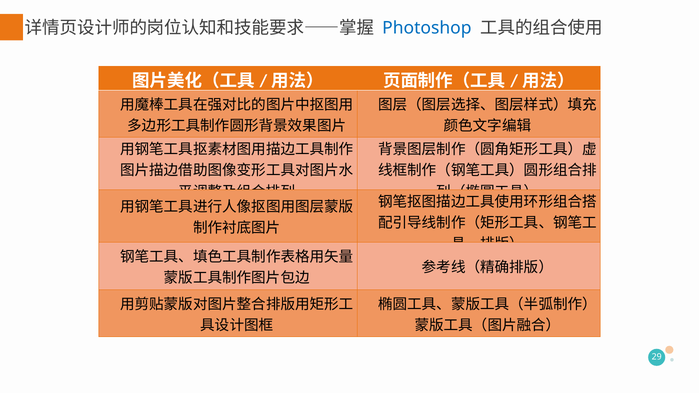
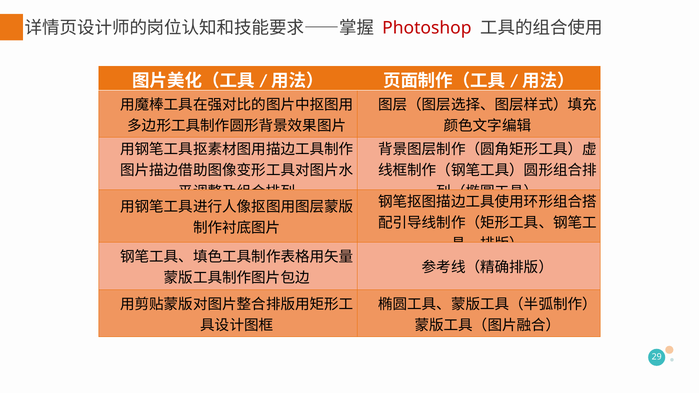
Photoshop colour: blue -> red
